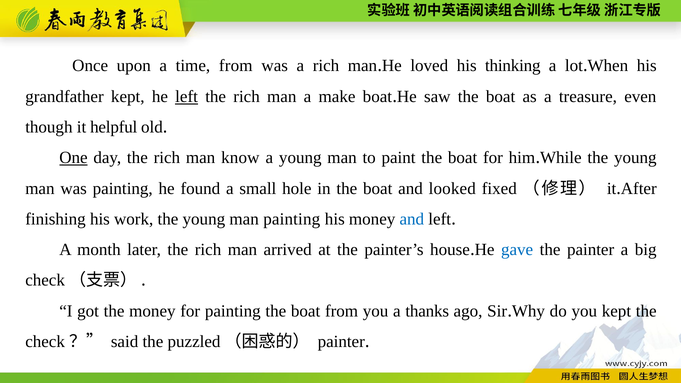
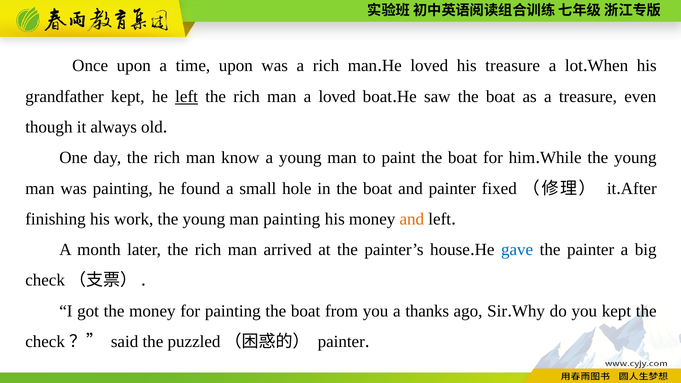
time from: from -> upon
his thinking: thinking -> treasure
a make: make -> loved
helpful: helpful -> always
One underline: present -> none
and looked: looked -> painter
and at (412, 219) colour: blue -> orange
